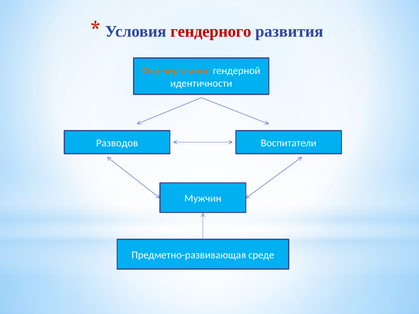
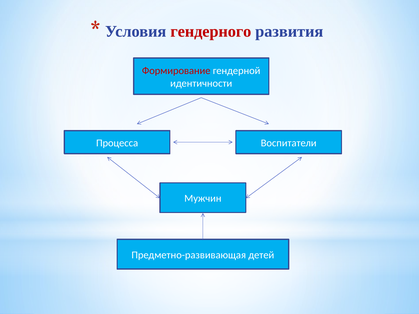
Формирование colour: orange -> red
Разводов: Разводов -> Процесса
среде: среде -> детей
